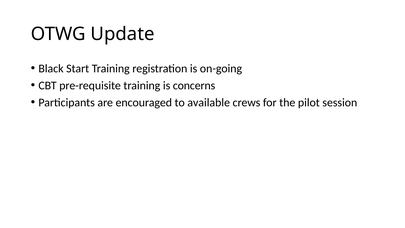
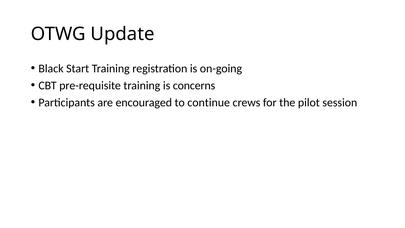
available: available -> continue
